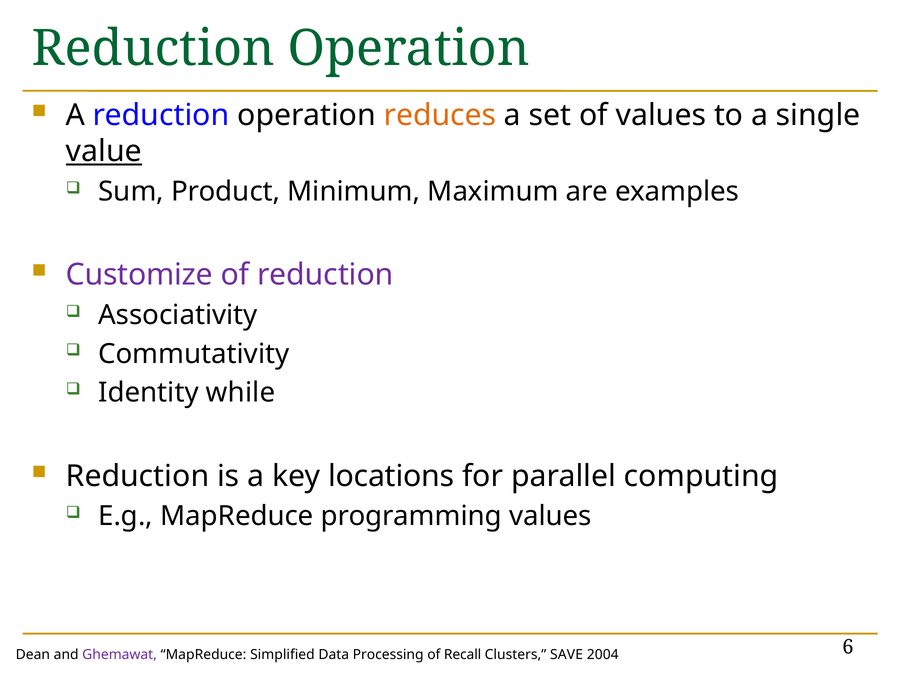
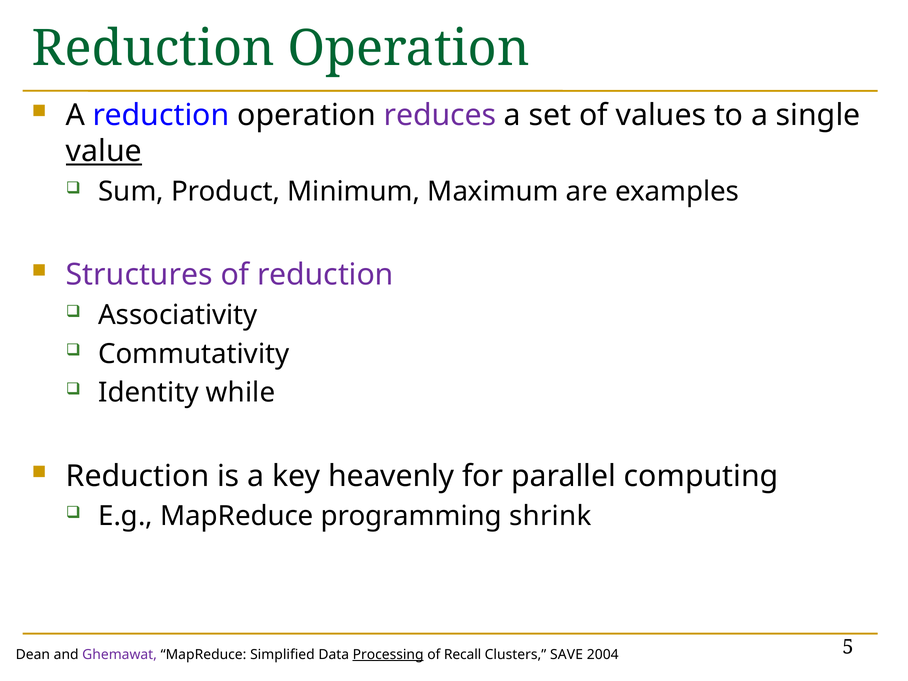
reduces colour: orange -> purple
Customize: Customize -> Structures
locations: locations -> heavenly
programming values: values -> shrink
Processing underline: none -> present
6: 6 -> 5
